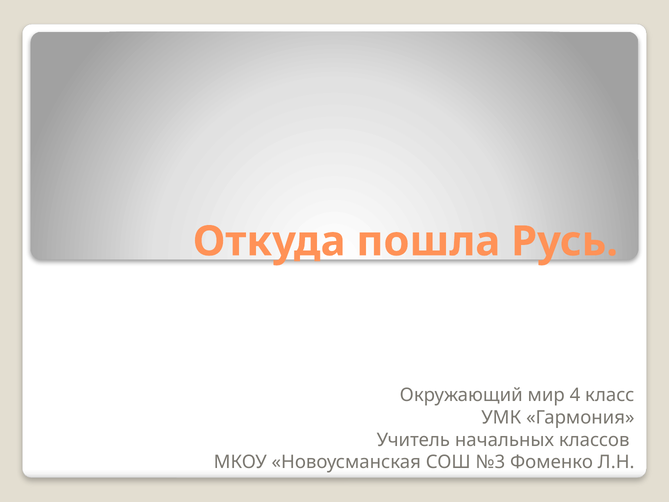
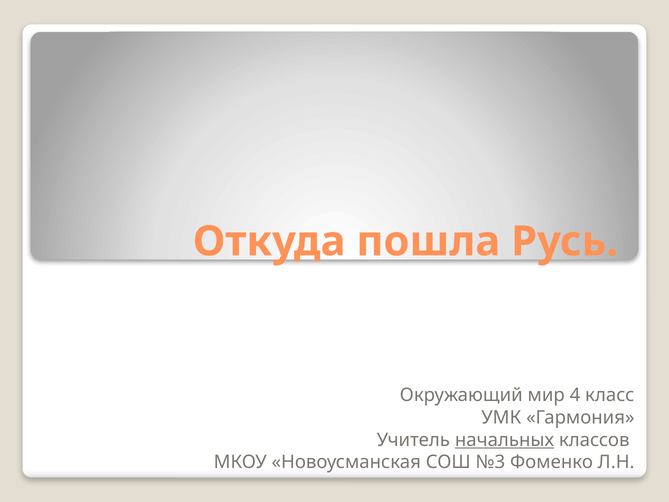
начальных underline: none -> present
